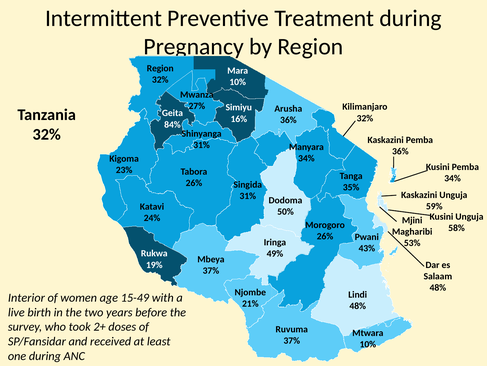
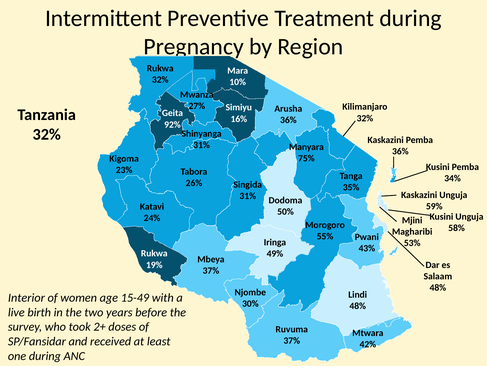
Region at (160, 68): Region -> Rukwa
84%: 84% -> 92%
34% at (306, 158): 34% -> 75%
26% at (325, 236): 26% -> 55%
21%: 21% -> 30%
10% at (368, 344): 10% -> 42%
